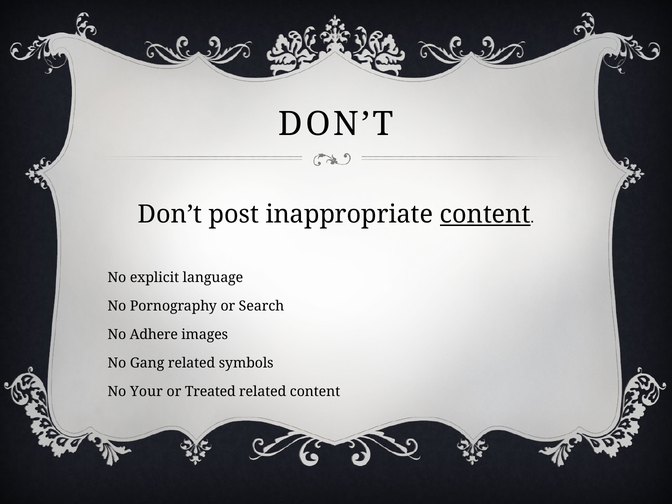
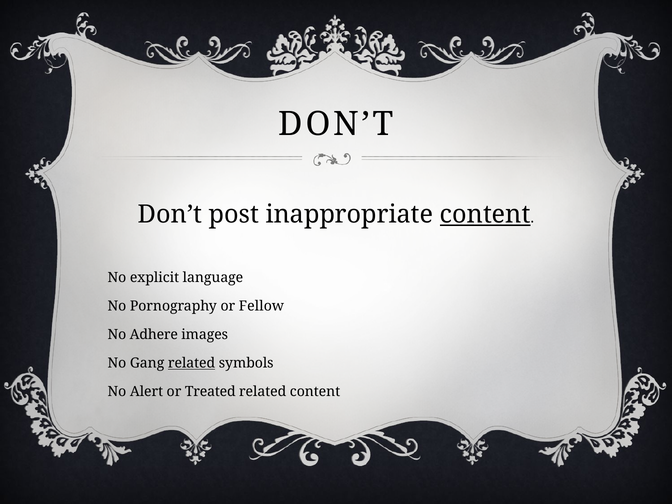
Search: Search -> Fellow
related at (192, 363) underline: none -> present
Your: Your -> Alert
